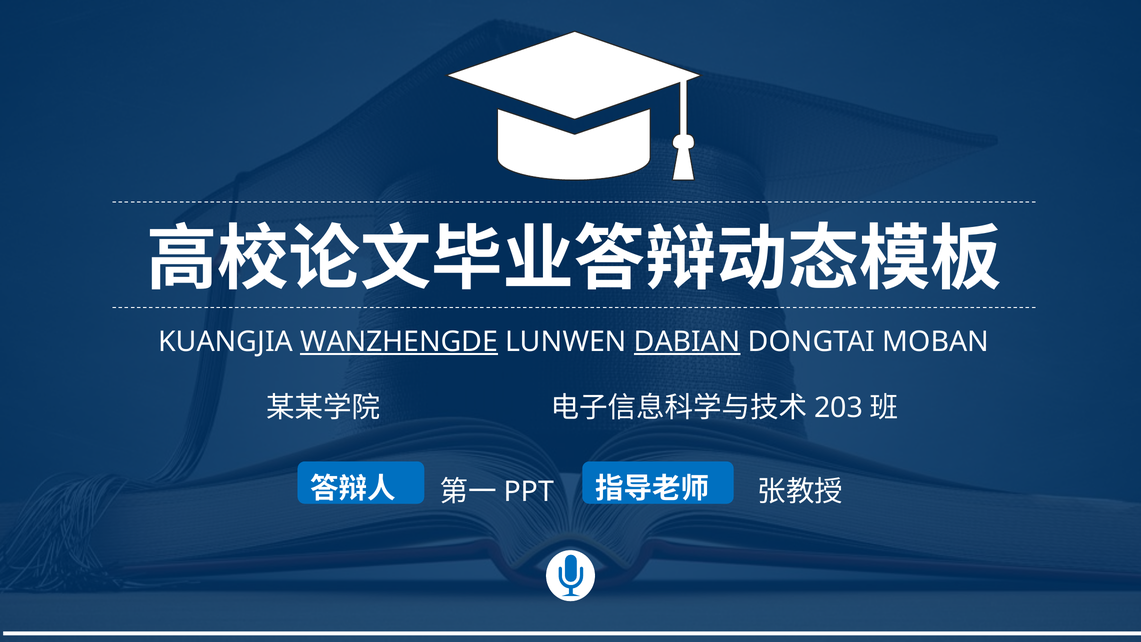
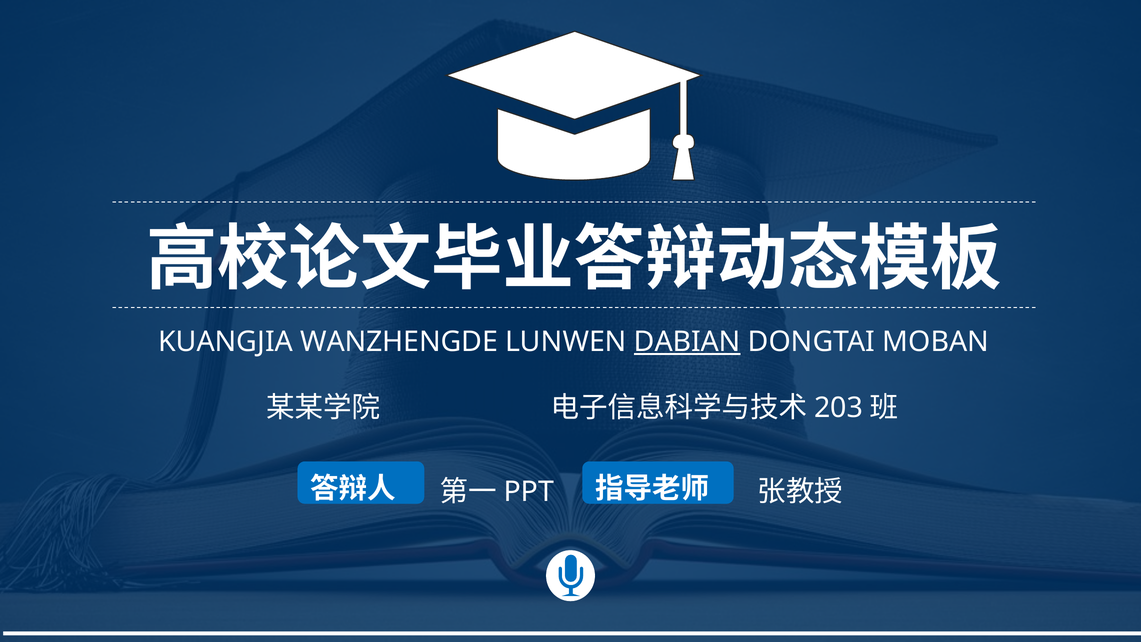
WANZHENGDE underline: present -> none
